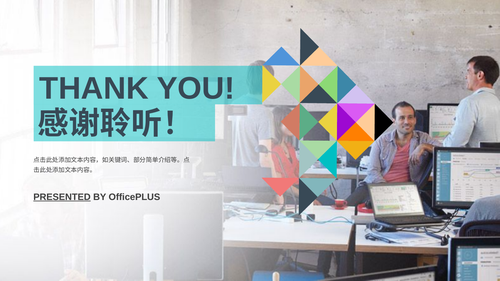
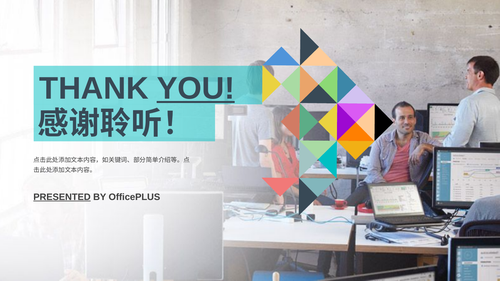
YOU underline: none -> present
